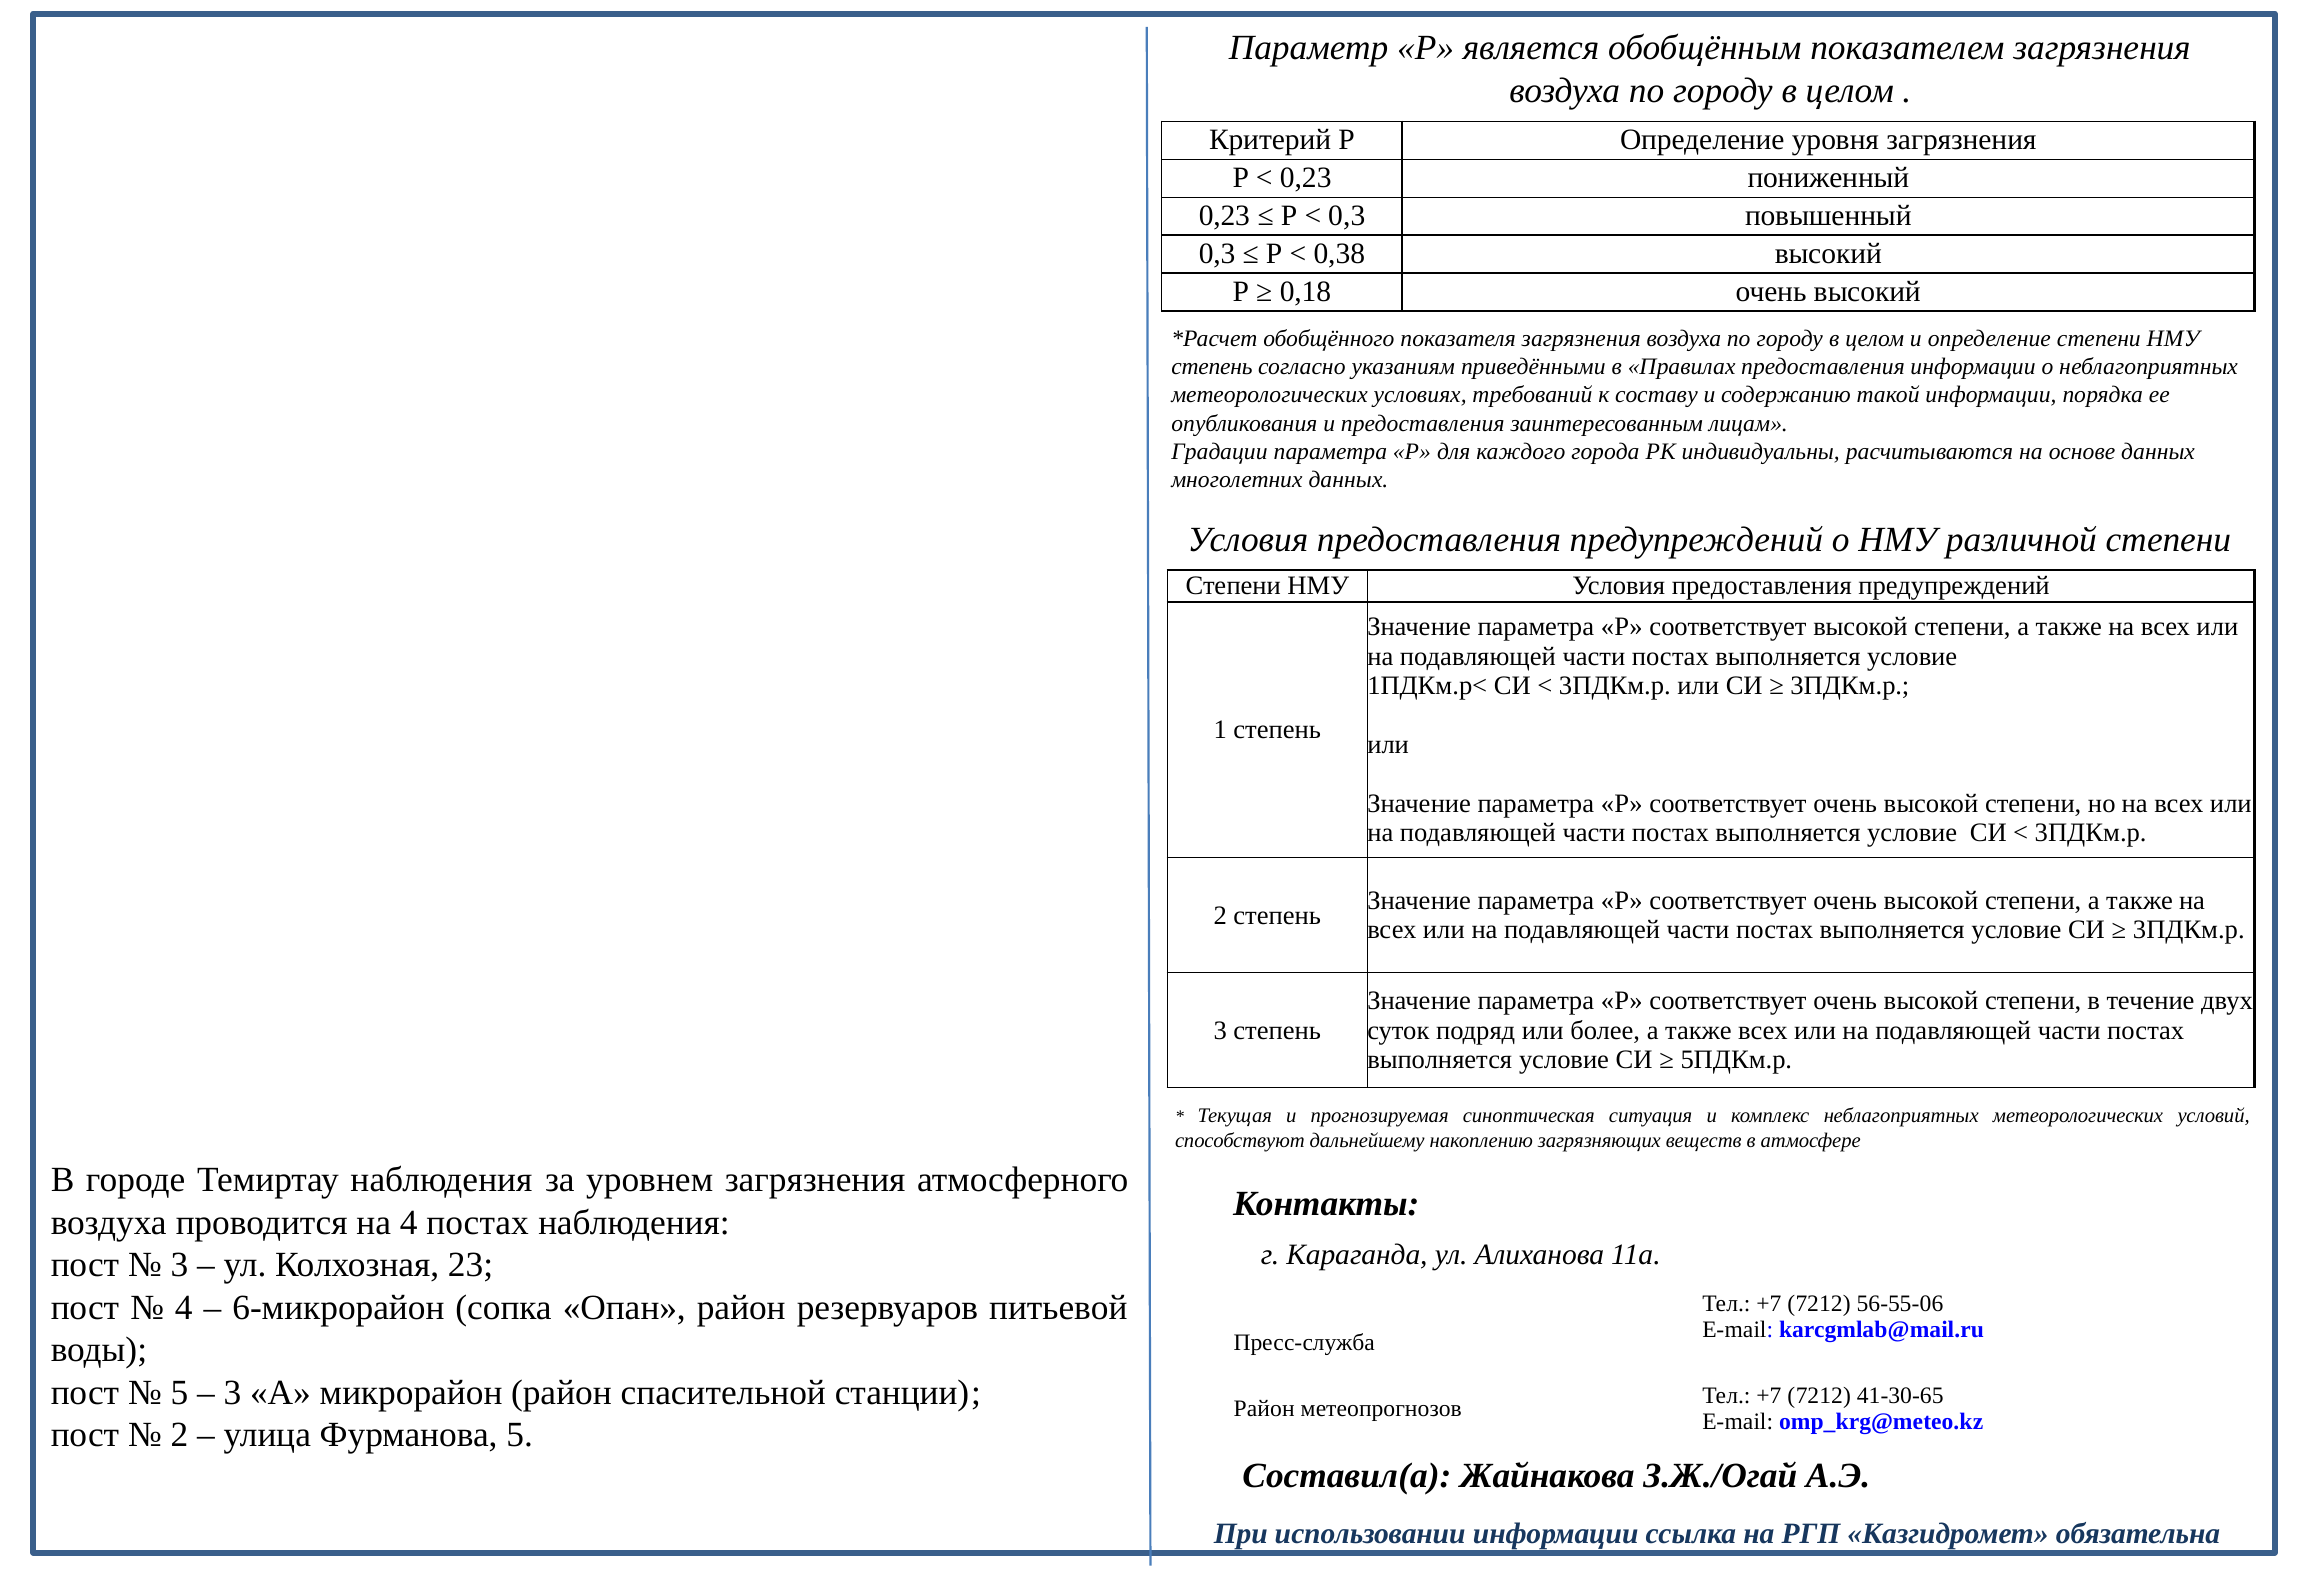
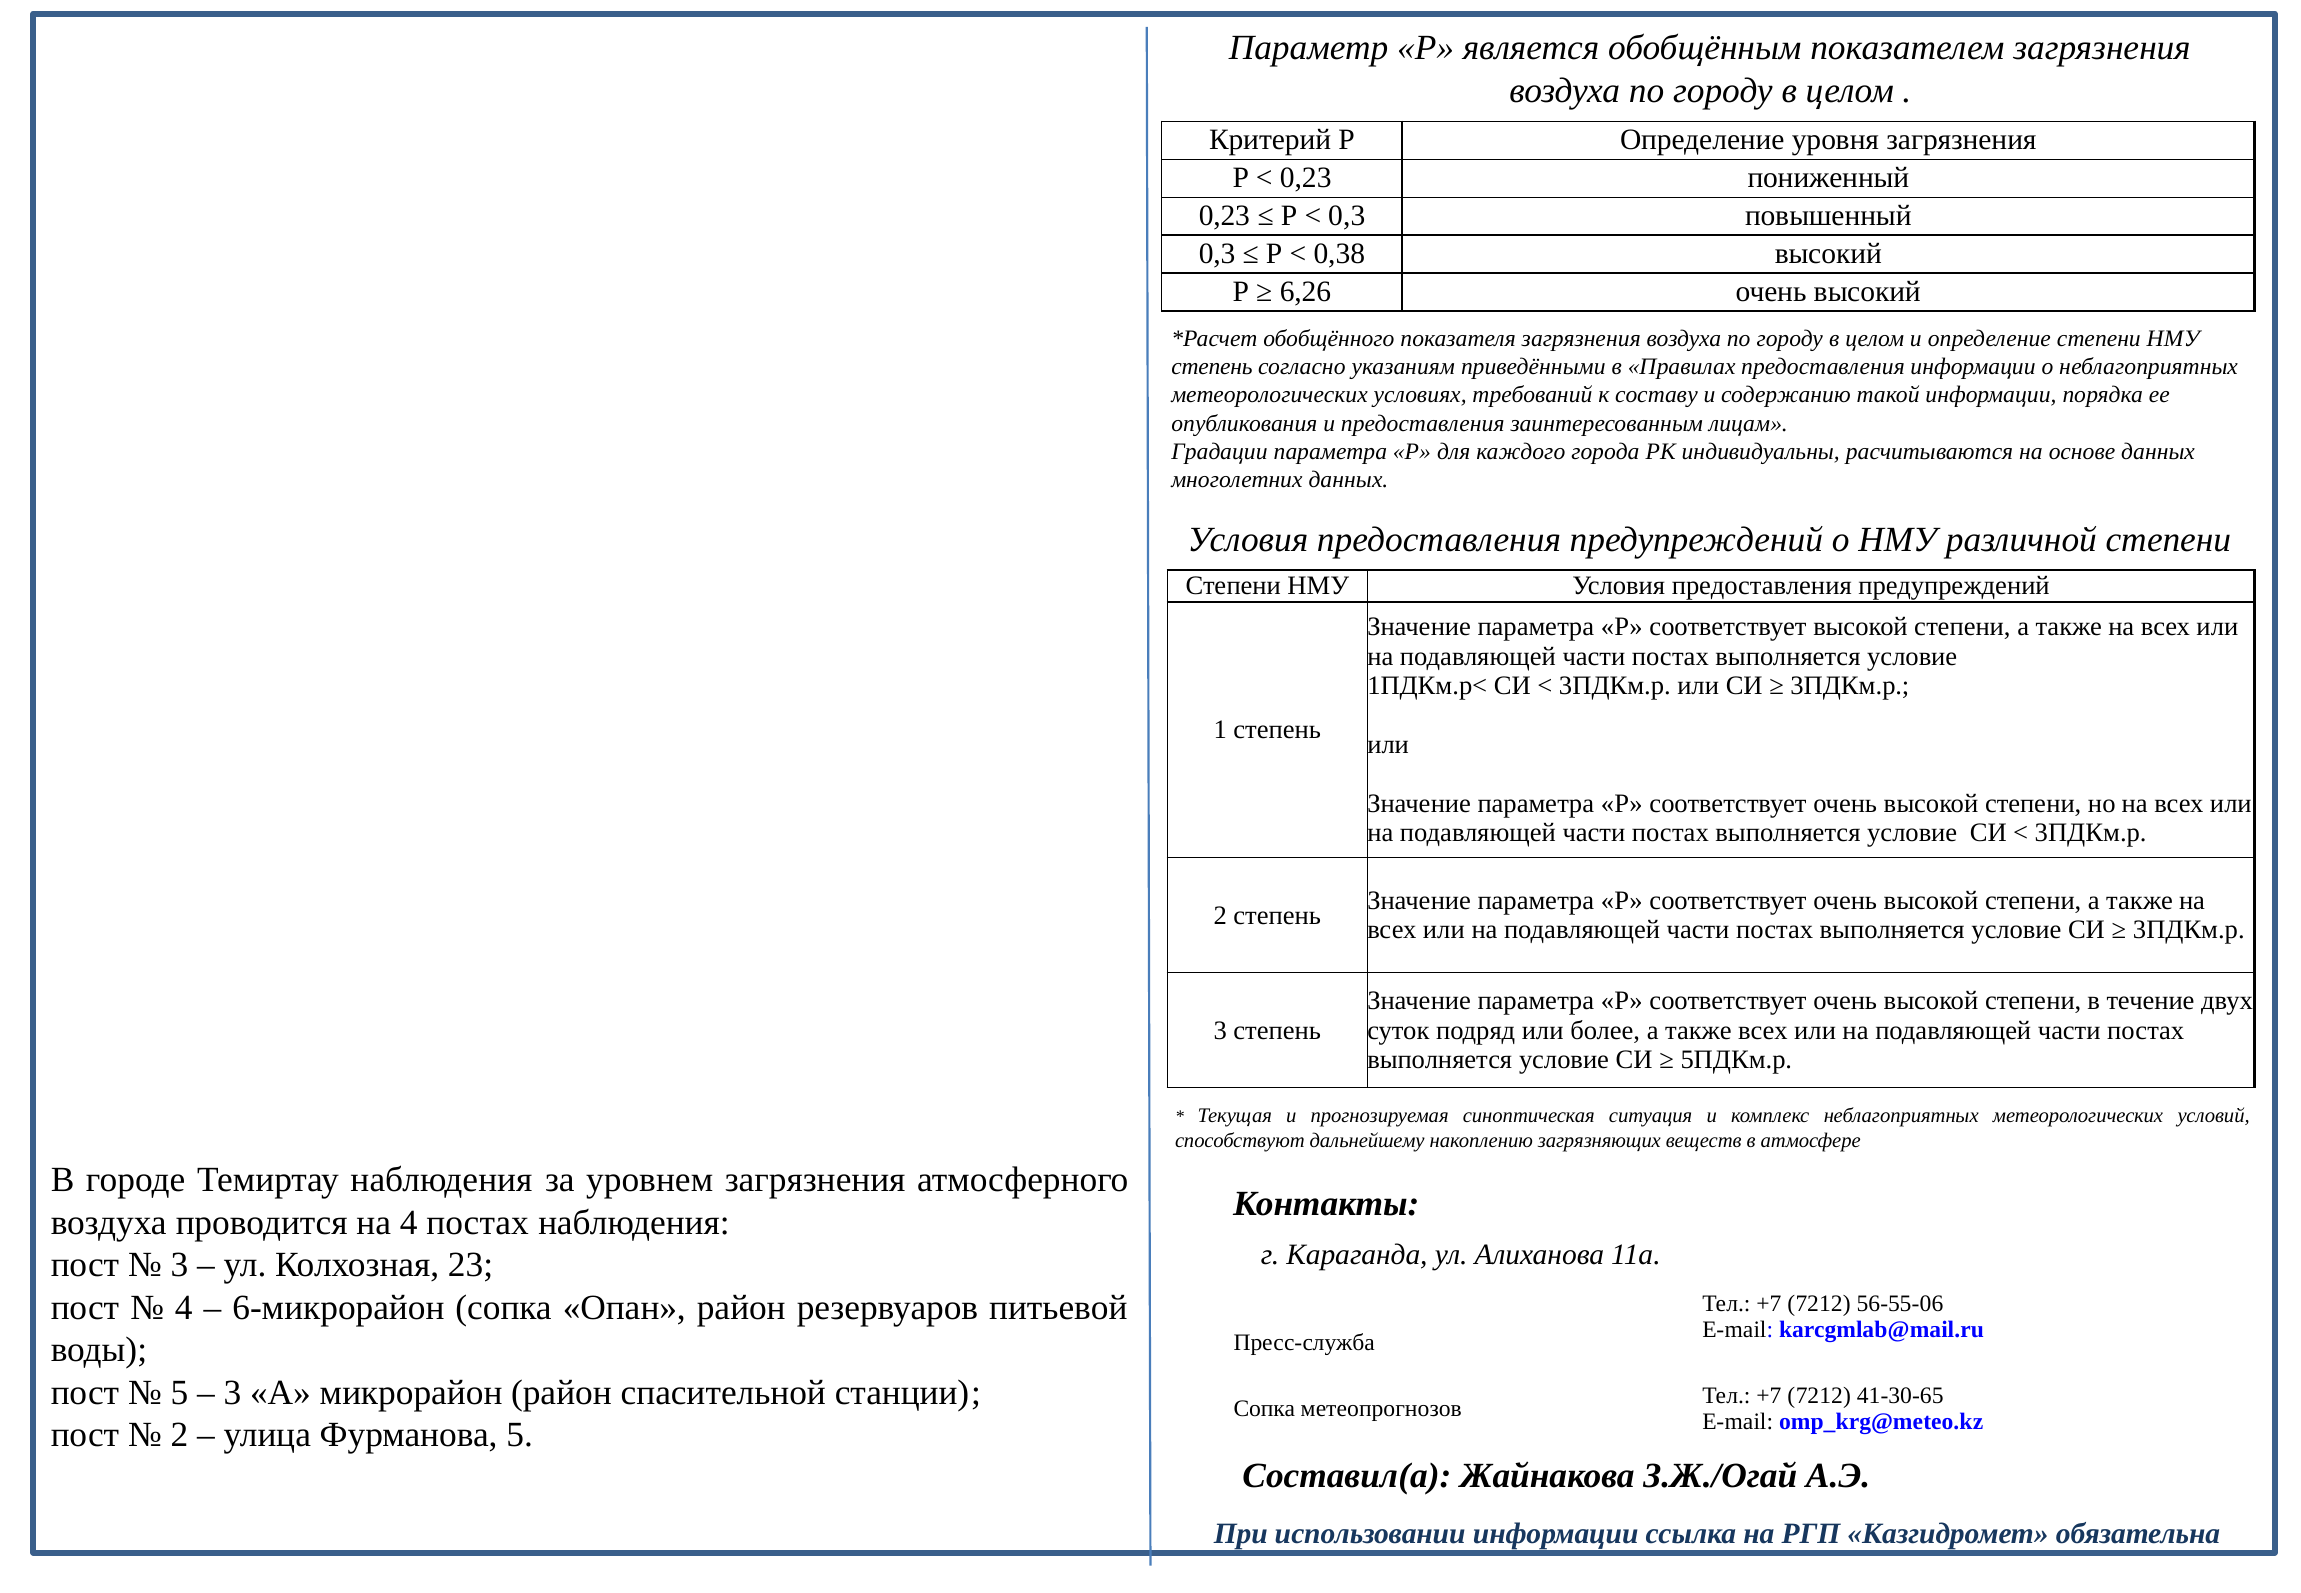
0,18: 0,18 -> 6,26
Район at (1264, 1409): Район -> Сопка
